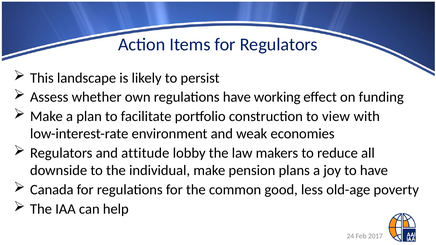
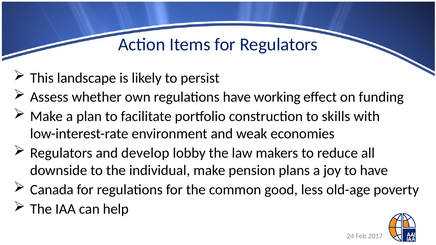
view: view -> skills
attitude: attitude -> develop
